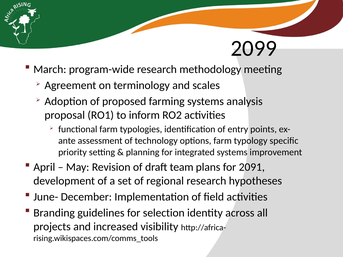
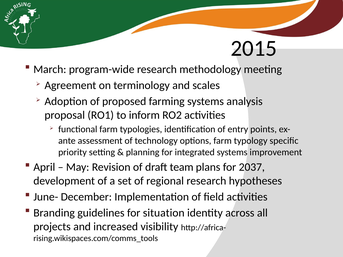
2099: 2099 -> 2015
2091: 2091 -> 2037
selection: selection -> situation
